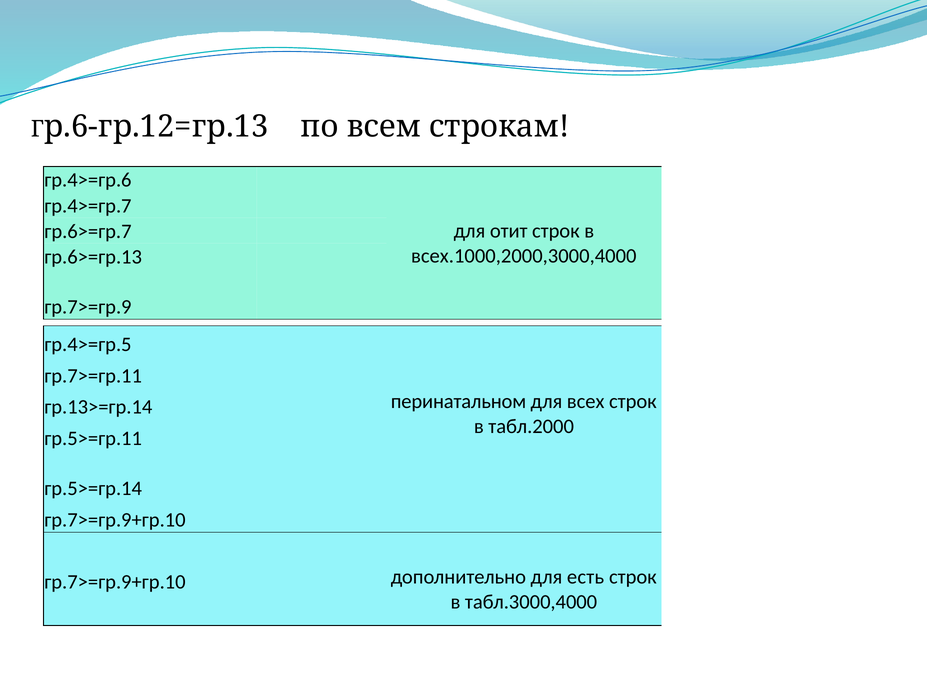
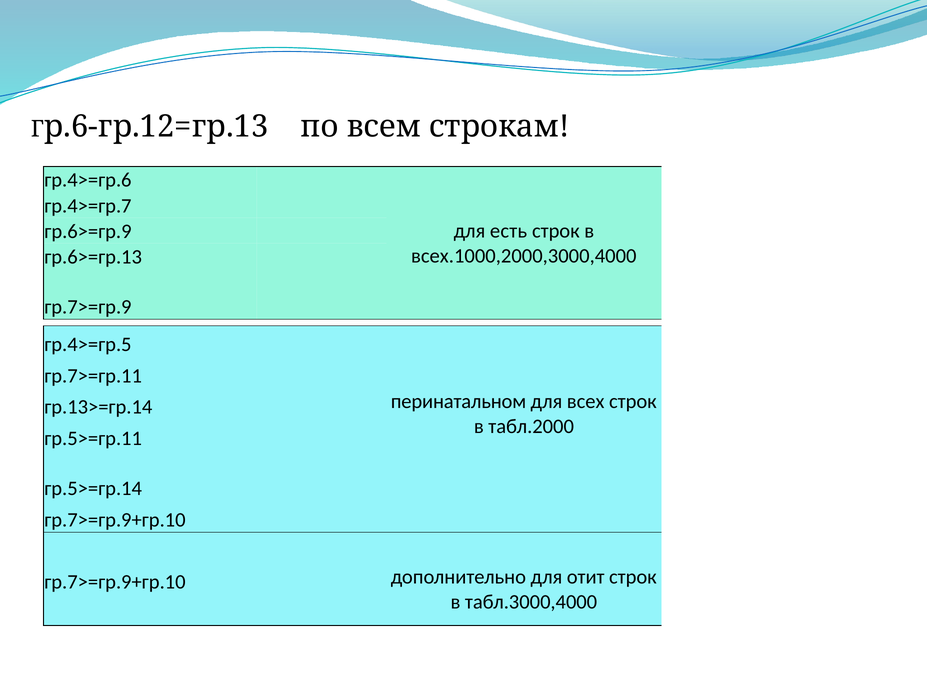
отит: отит -> есть
гр.6>=гр.7: гр.6>=гр.7 -> гр.6>=гр.9
есть: есть -> отит
